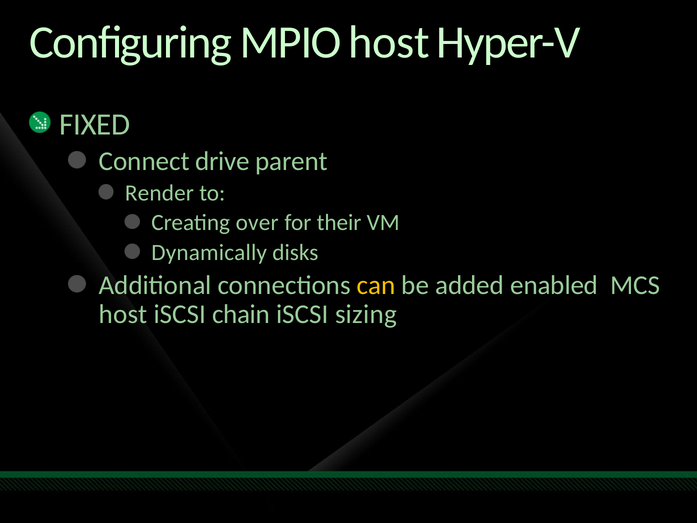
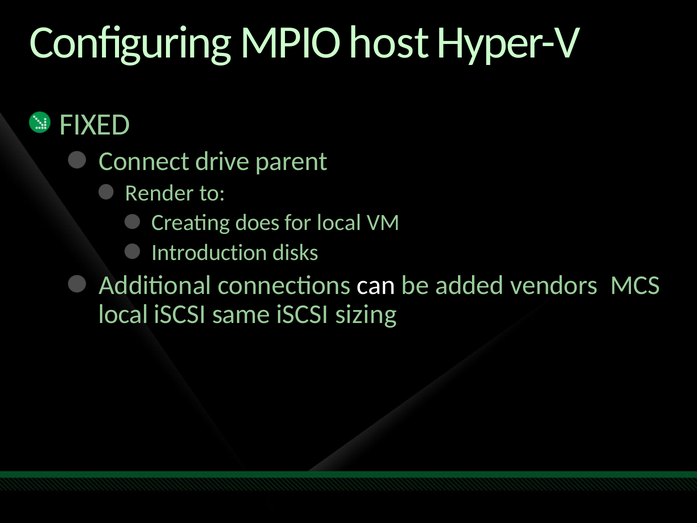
over: over -> does
for their: their -> local
Dynamically: Dynamically -> Introduction
can colour: yellow -> white
enabled: enabled -> vendors
host at (123, 314): host -> local
chain: chain -> same
